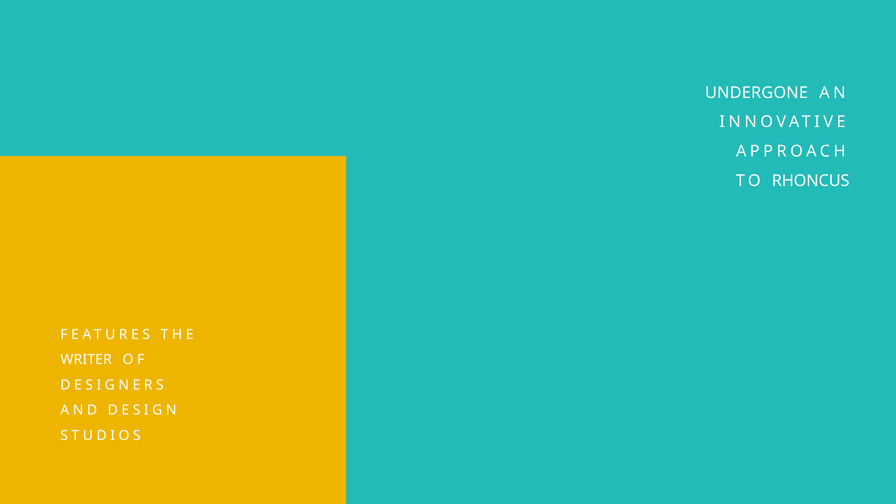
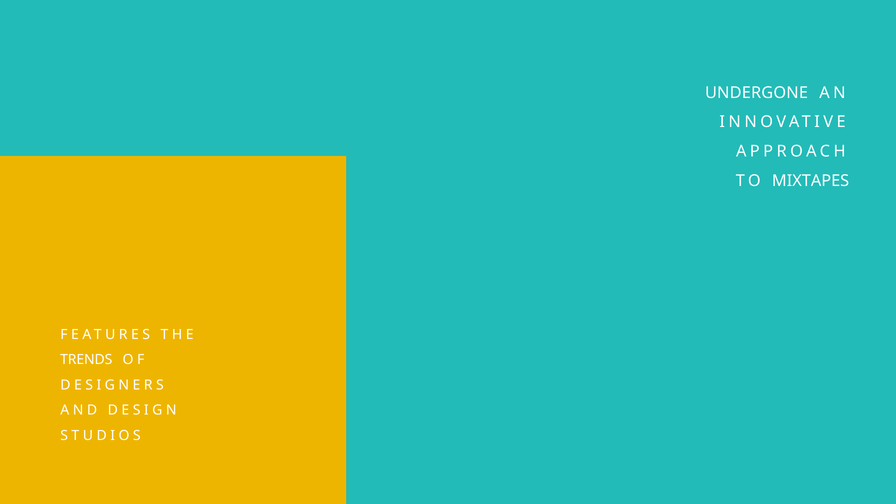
RHONCUS: RHONCUS -> MIXTAPES
WRITER: WRITER -> TRENDS
